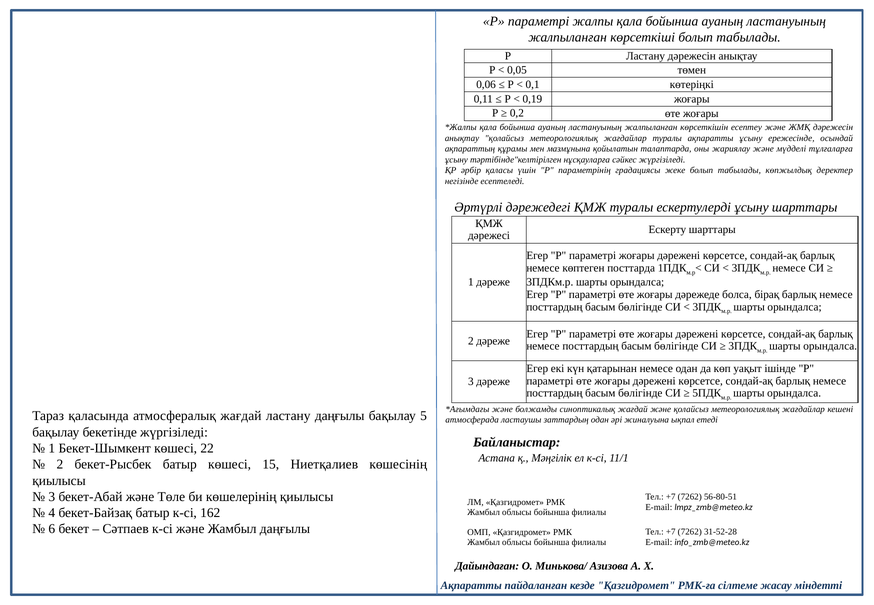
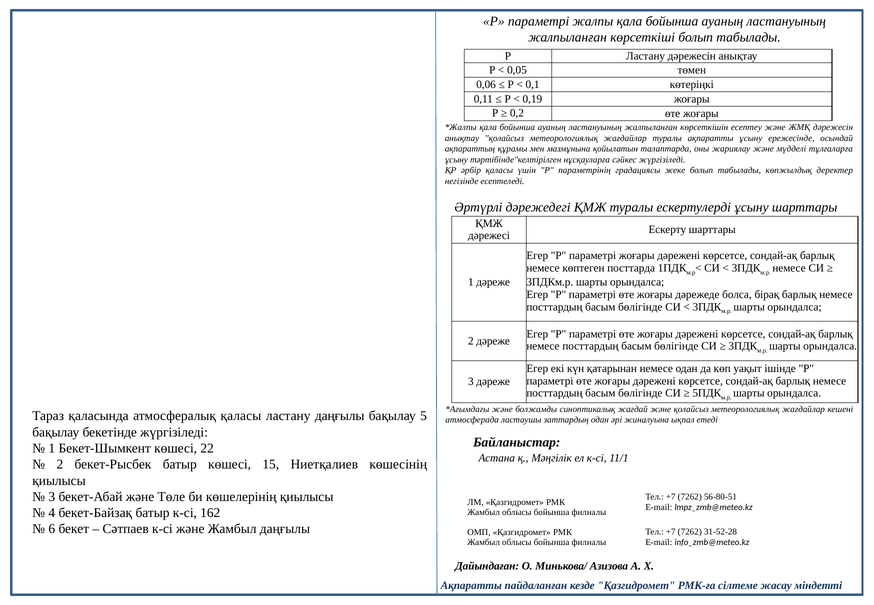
атмосфералық жағдай: жағдай -> қаласы
